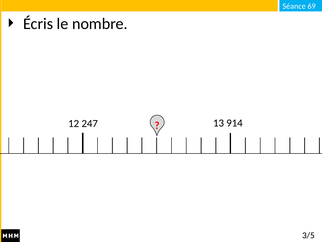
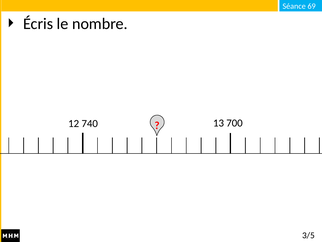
247: 247 -> 740
914: 914 -> 700
